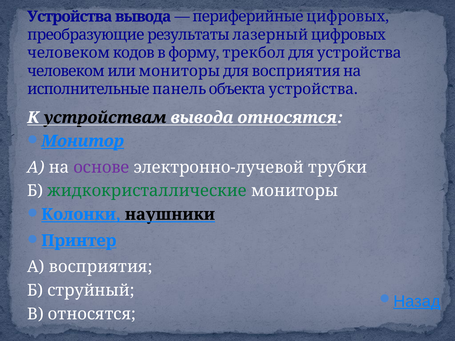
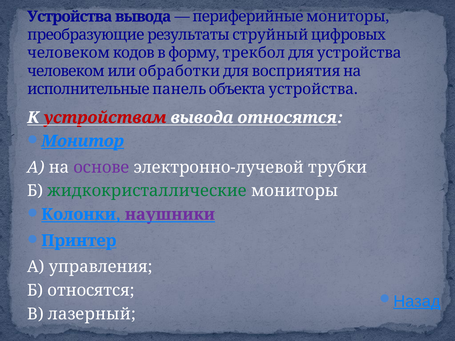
периферийные цифровых: цифровых -> мониторы
лазерный: лазерный -> струйный
или мониторы: мониторы -> обработки
устройствам colour: black -> red
наушники colour: black -> purple
А восприятия: восприятия -> управления
Б струйный: струйный -> относятся
В относятся: относятся -> лазерный
